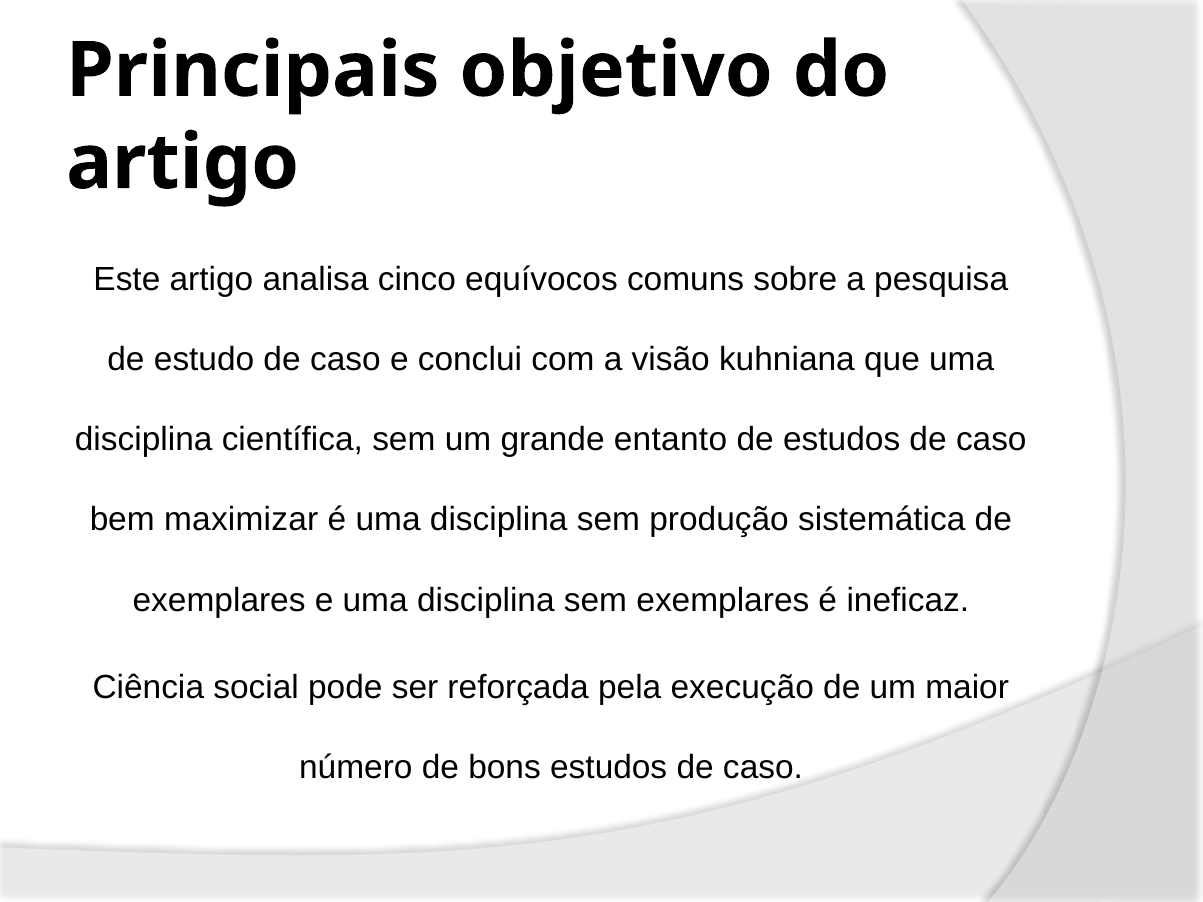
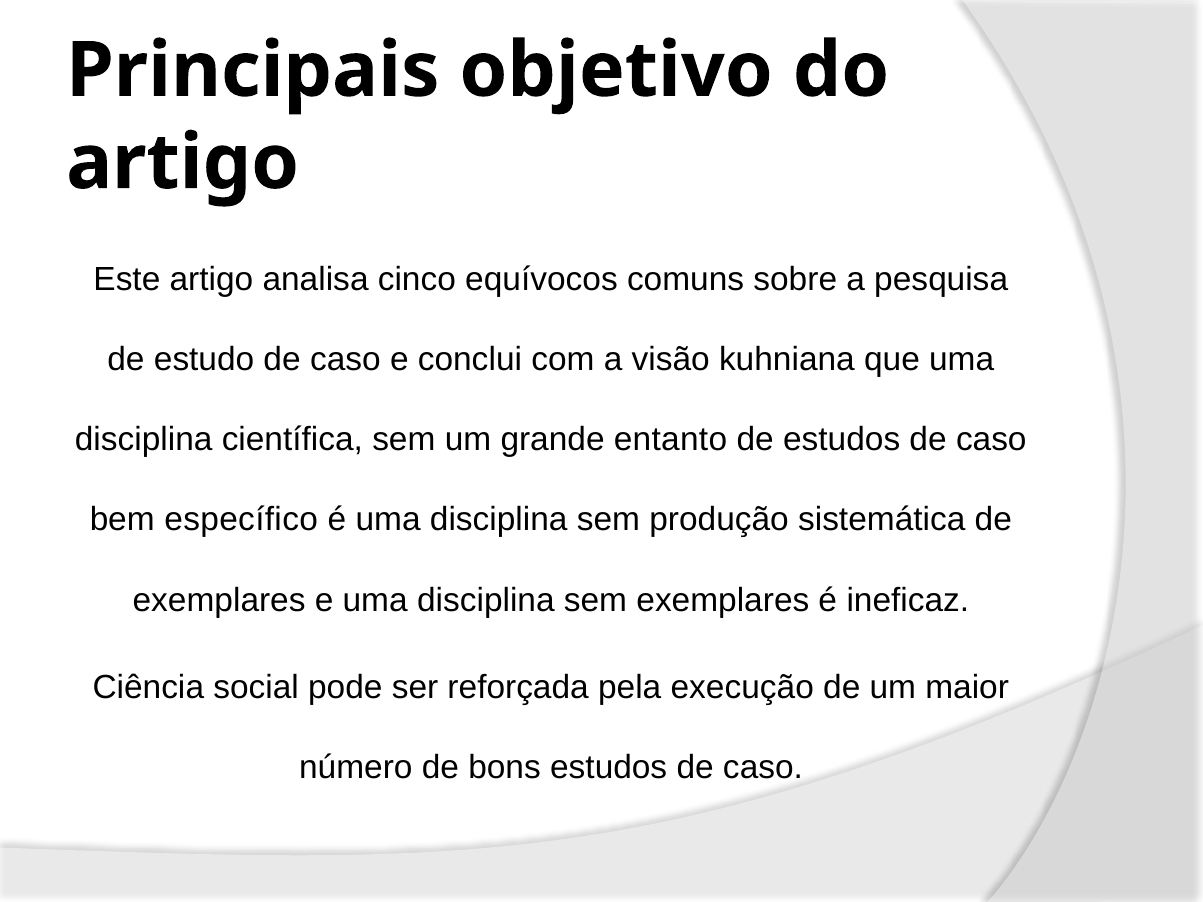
maximizar: maximizar -> específico
